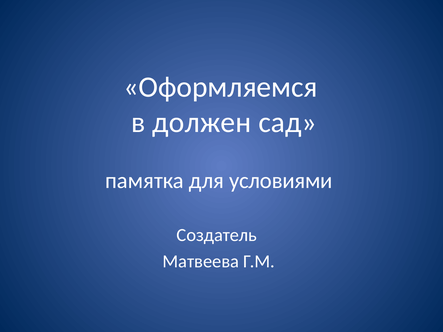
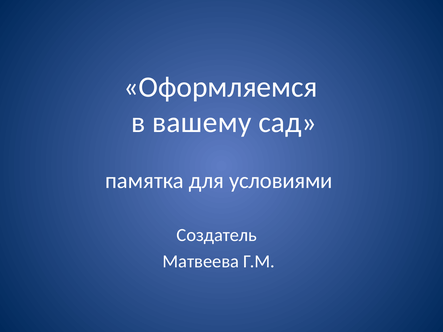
должен: должен -> вашему
